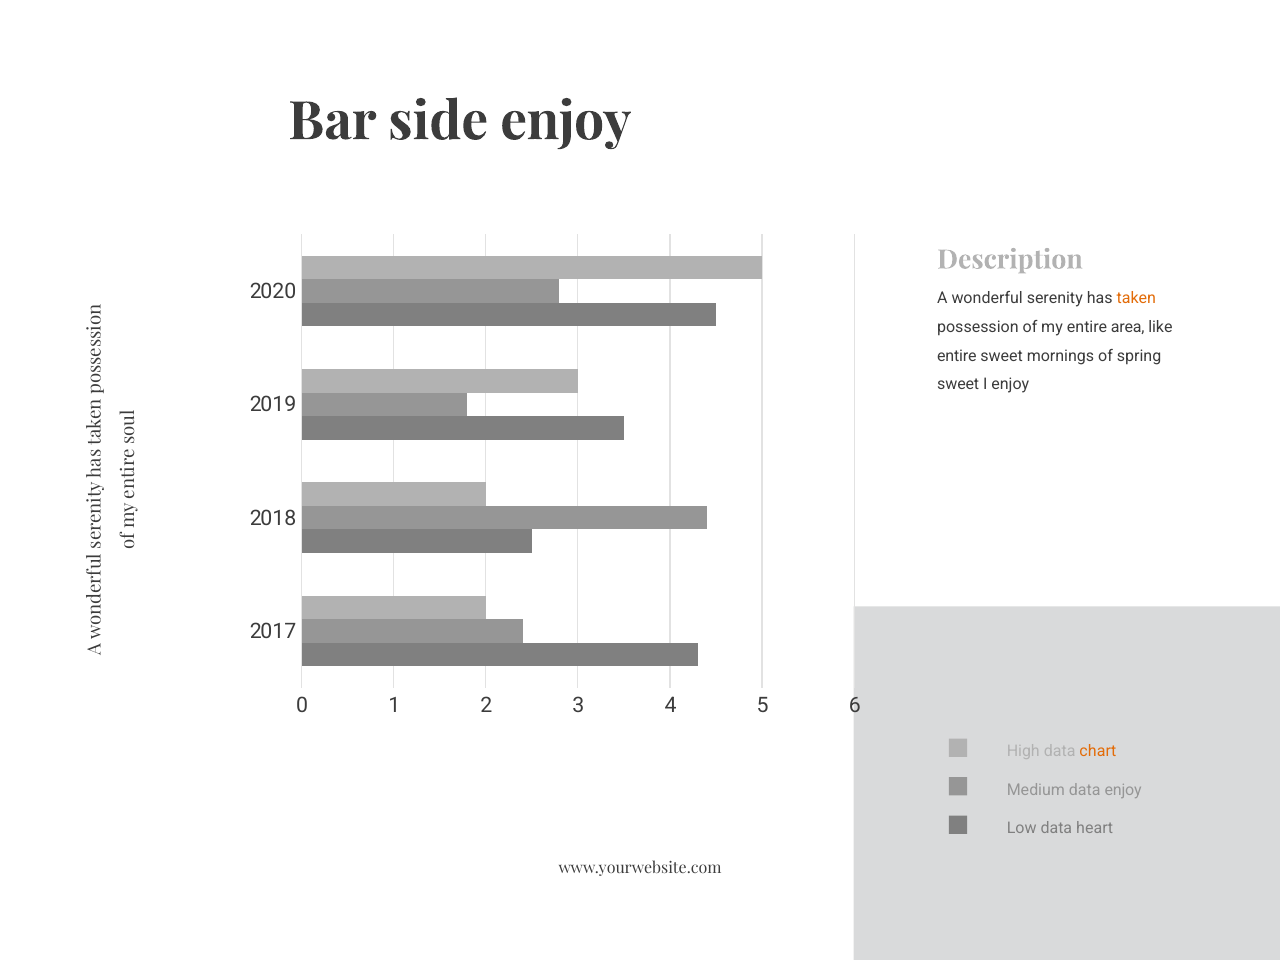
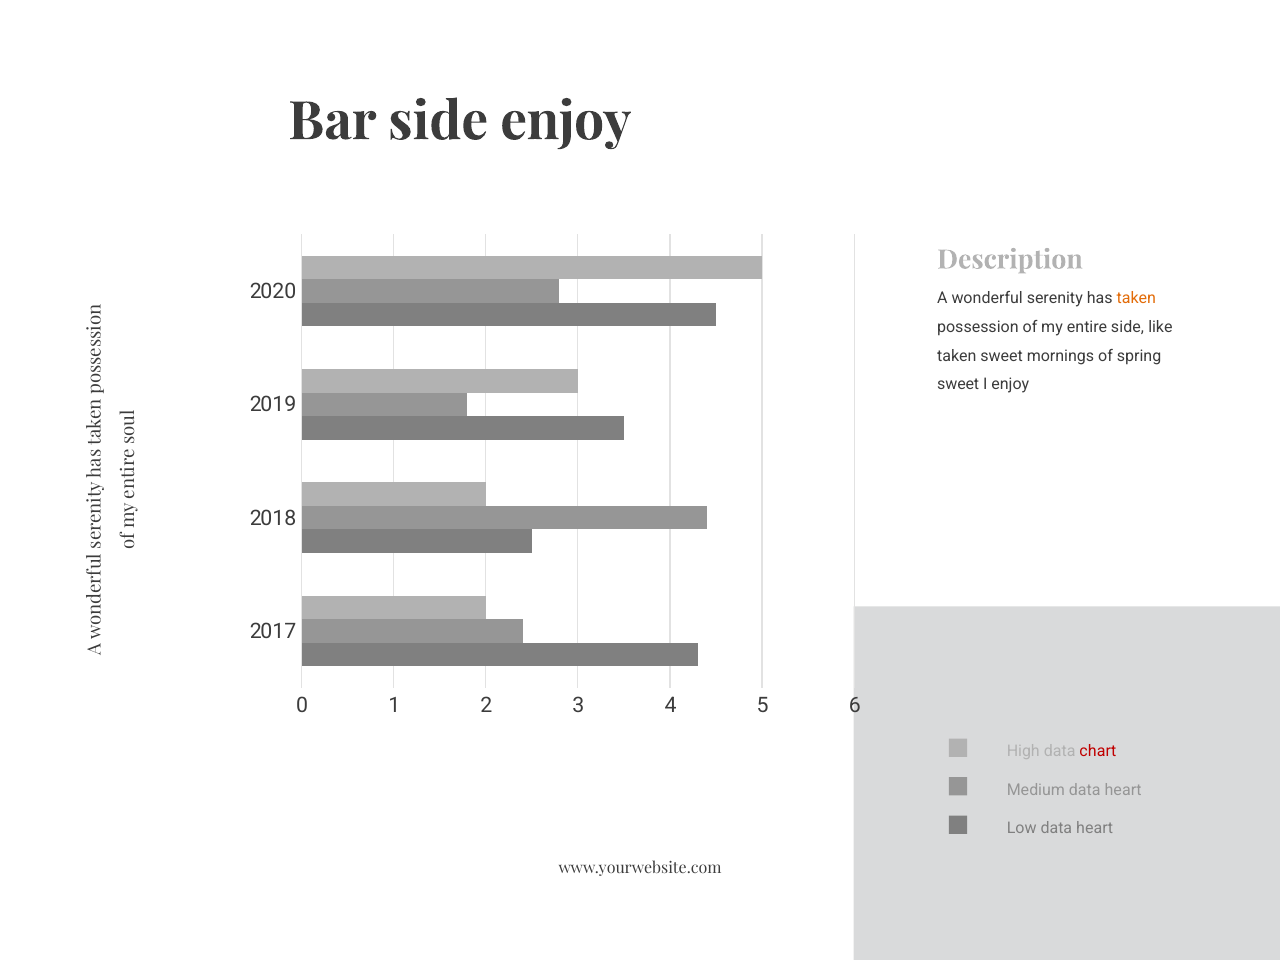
entire area: area -> side
entire at (957, 356): entire -> taken
chart colour: orange -> red
Medium data enjoy: enjoy -> heart
